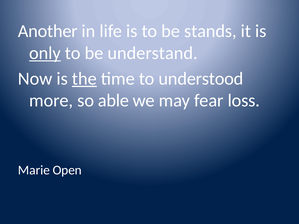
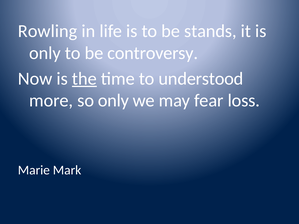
Another: Another -> Rowling
only at (45, 53) underline: present -> none
understand: understand -> controversy
so able: able -> only
Open: Open -> Mark
